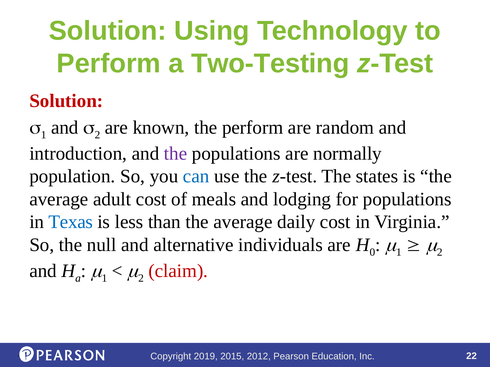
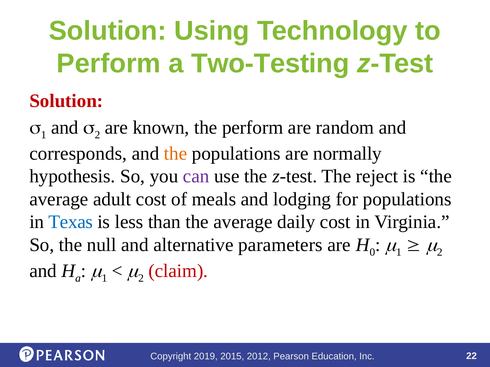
introduction: introduction -> corresponds
the at (176, 154) colour: purple -> orange
population: population -> hypothesis
can colour: blue -> purple
states: states -> reject
individuals: individuals -> parameters
